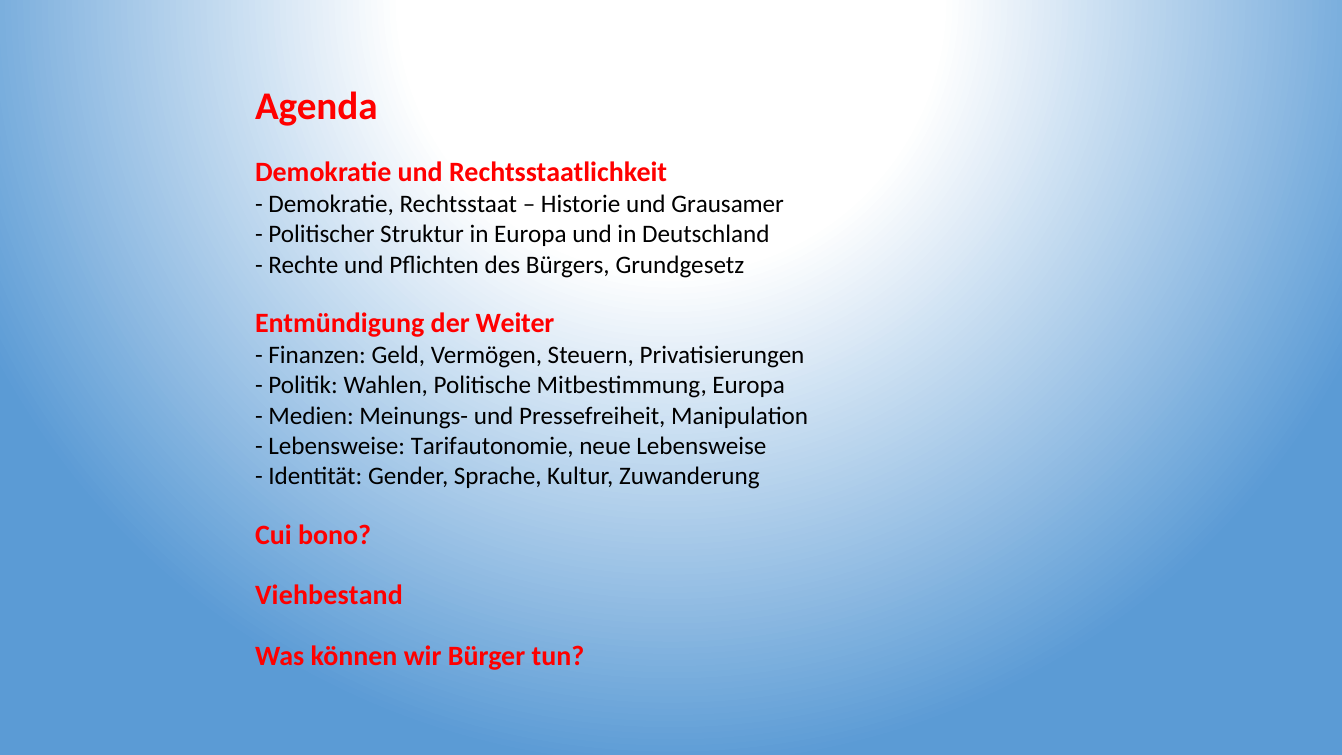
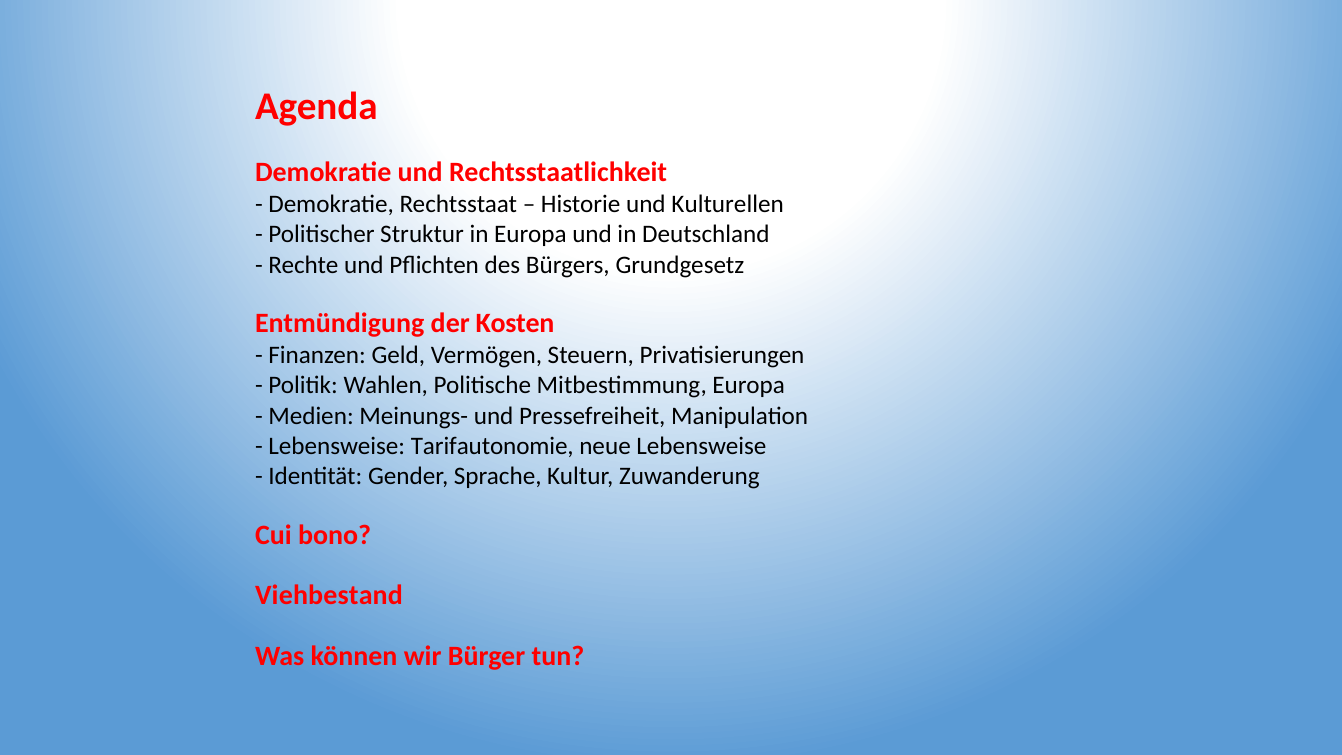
Grausamer: Grausamer -> Kulturellen
Weiter: Weiter -> Kosten
